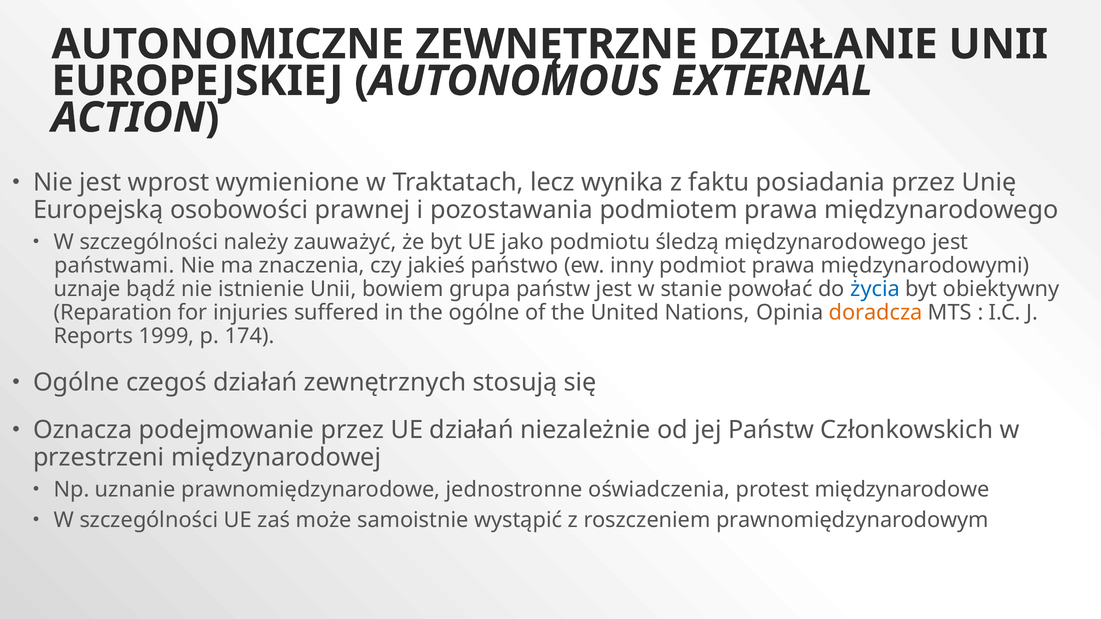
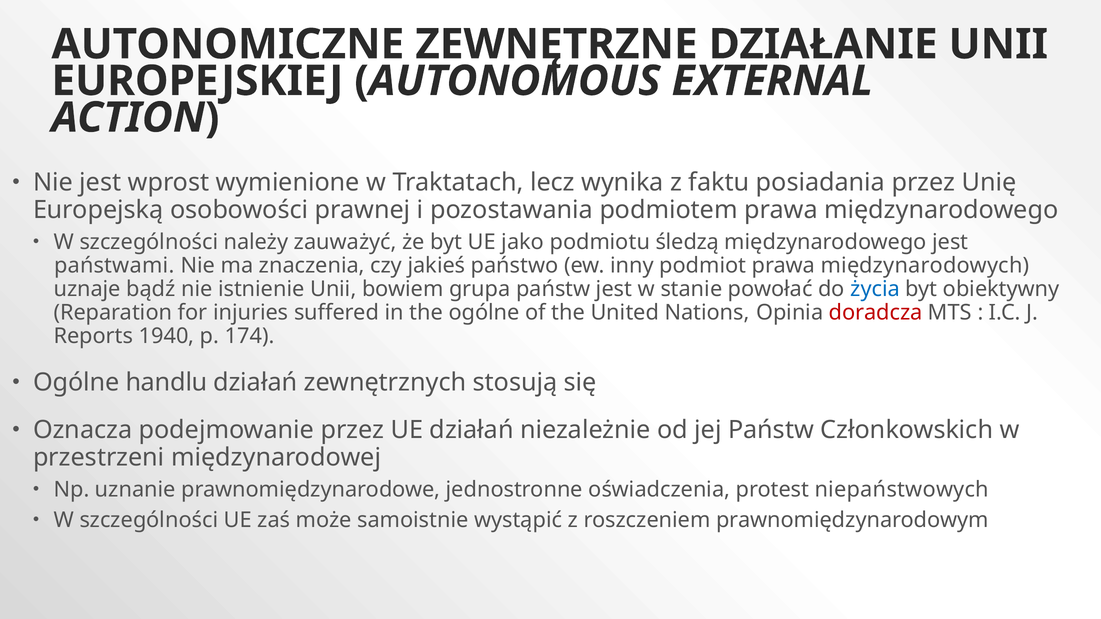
międzynarodowymi: międzynarodowymi -> międzynarodowych
doradcza colour: orange -> red
1999: 1999 -> 1940
czegoś: czegoś -> handlu
międzynarodowe: międzynarodowe -> niepaństwowych
